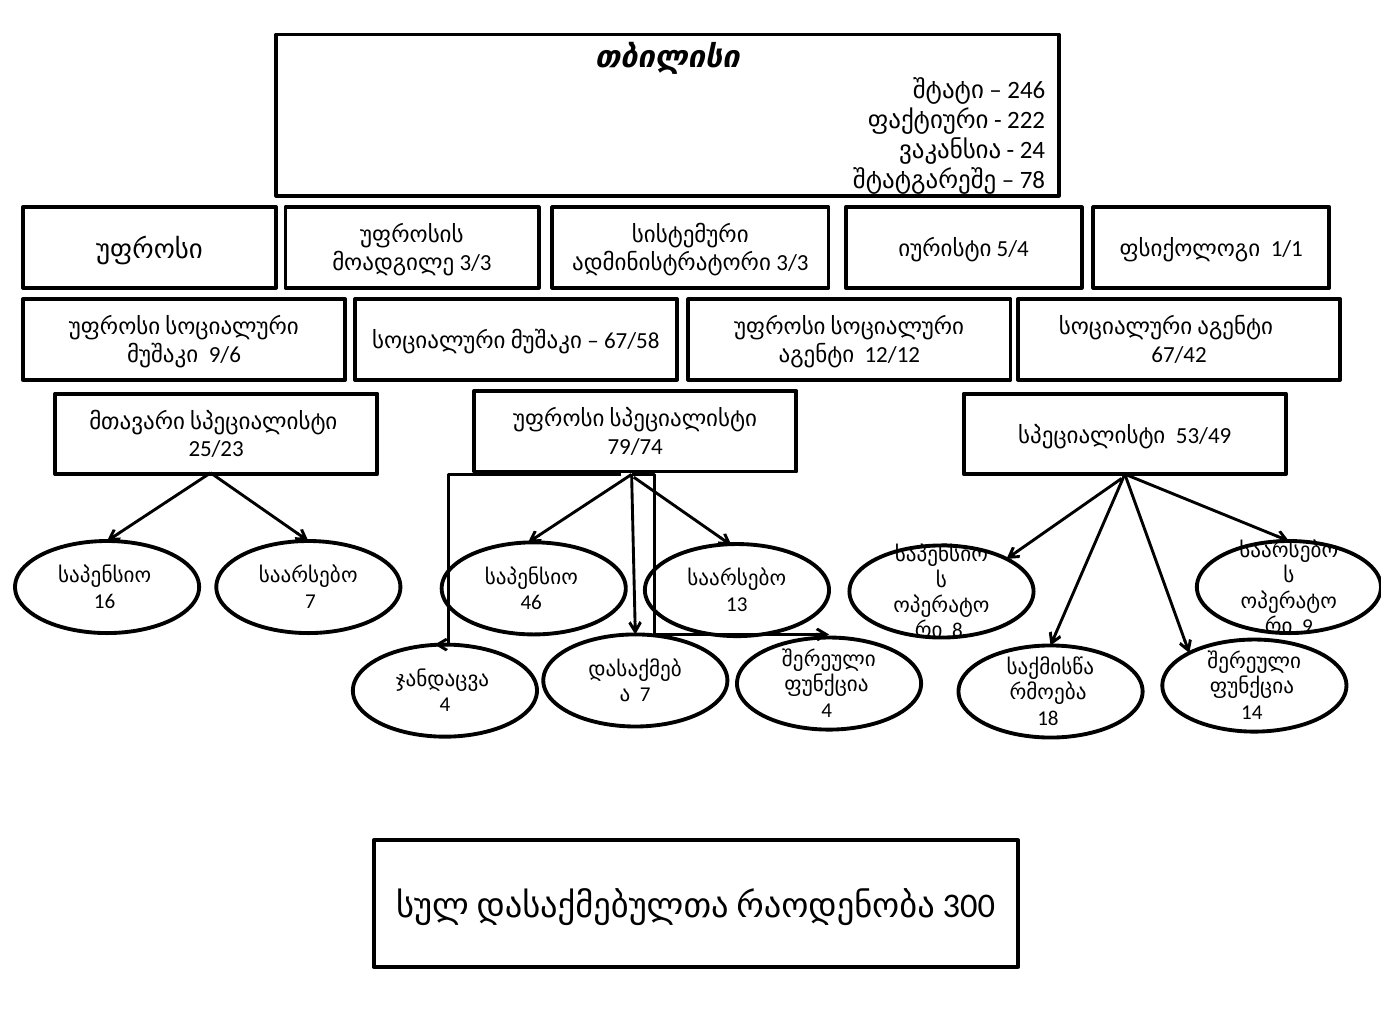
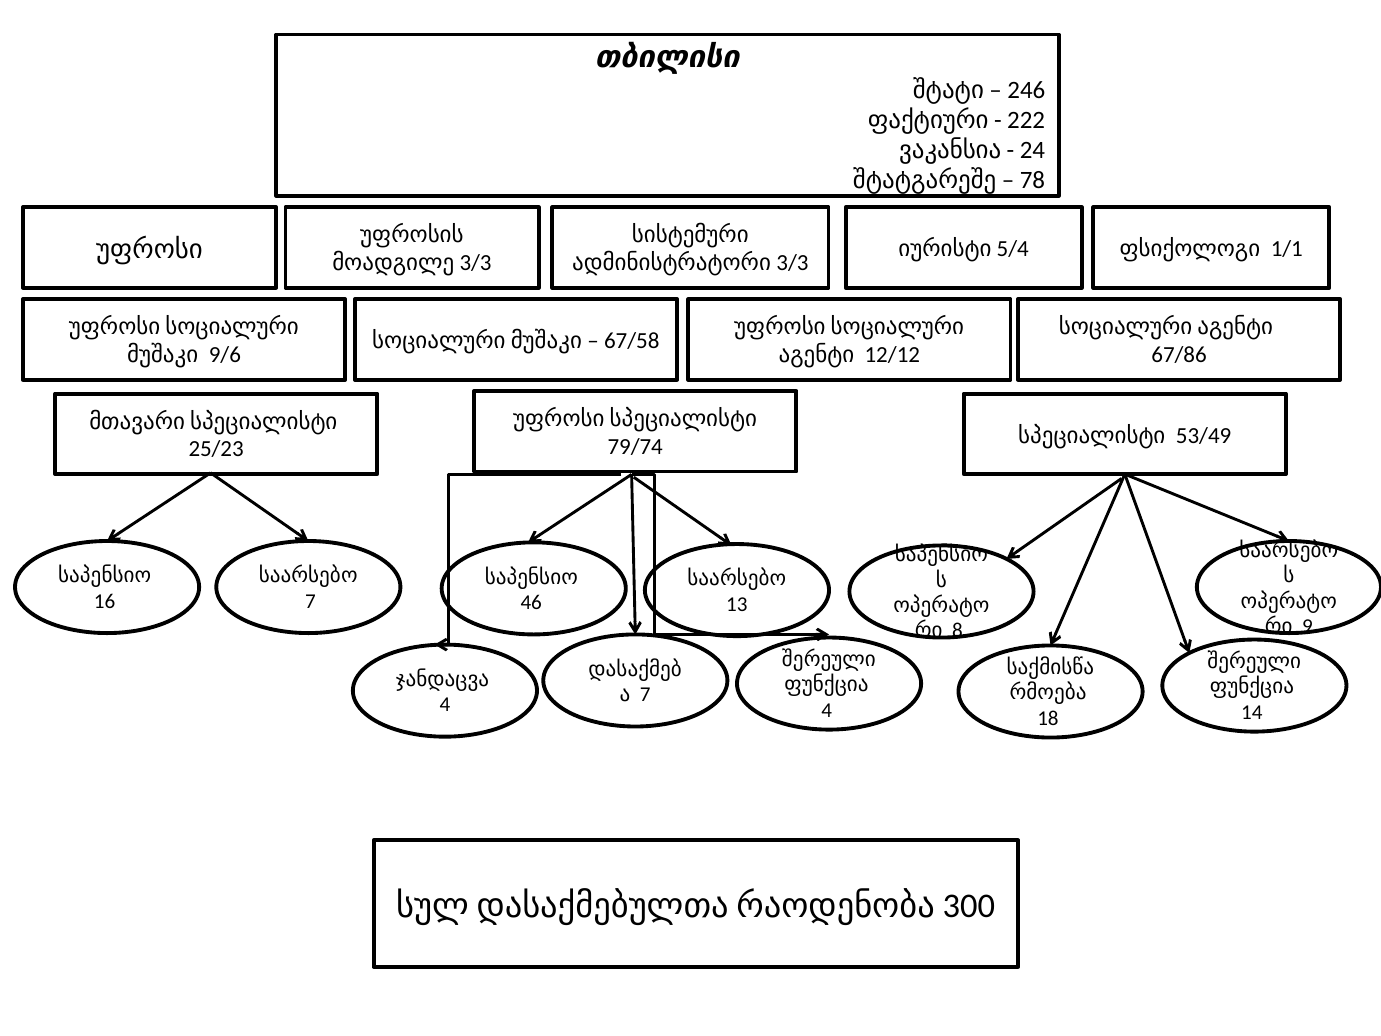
67/42: 67/42 -> 67/86
